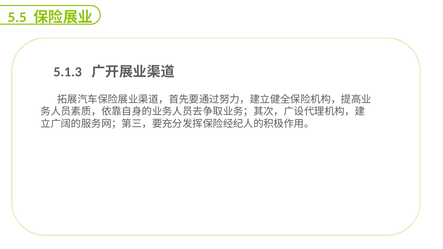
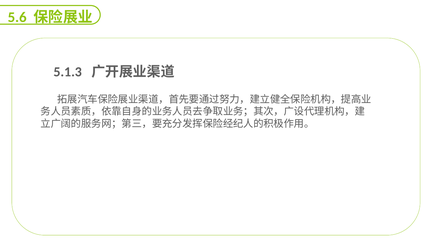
5.5: 5.5 -> 5.6
